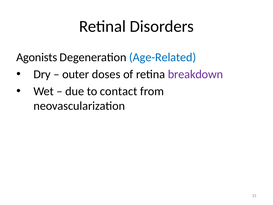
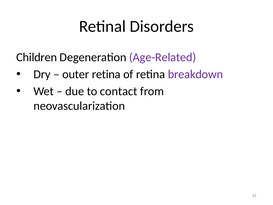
Agonists: Agonists -> Children
Age-Related colour: blue -> purple
outer doses: doses -> retina
